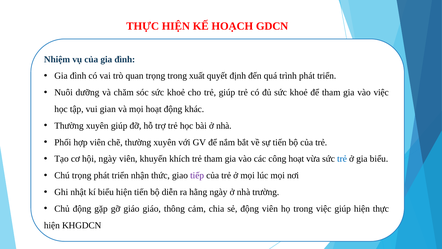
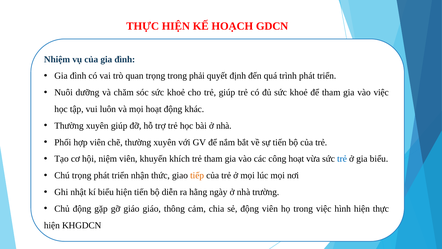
xuất: xuất -> phải
gian: gian -> luôn
hội ngày: ngày -> niệm
tiếp colour: purple -> orange
việc giúp: giúp -> hình
